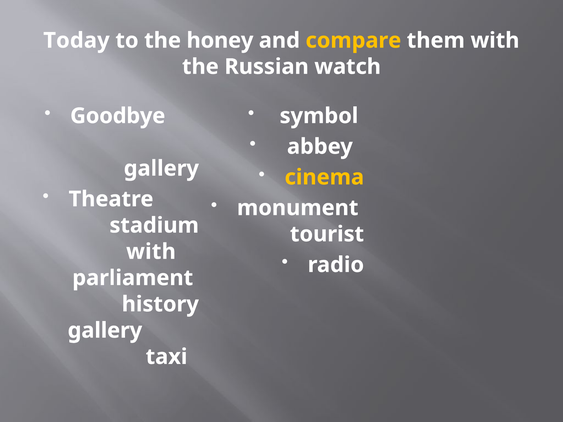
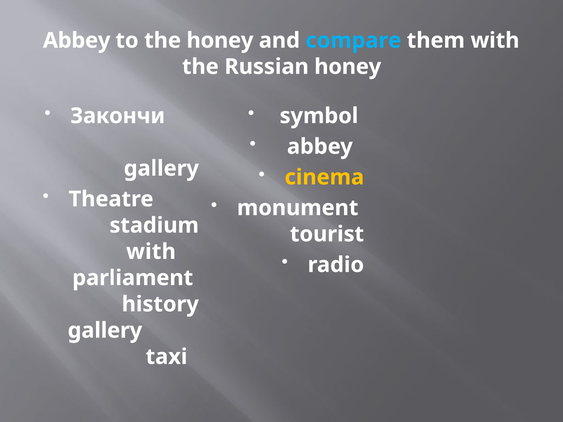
Today at (76, 40): Today -> Abbey
compare colour: yellow -> light blue
Russian watch: watch -> honey
Goodbye: Goodbye -> Закончи
